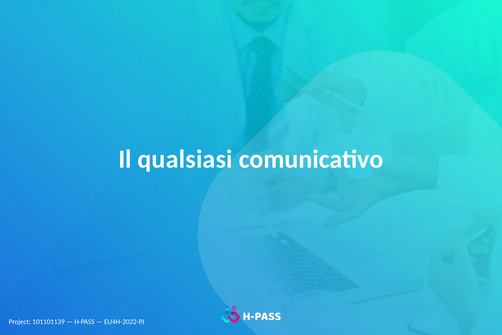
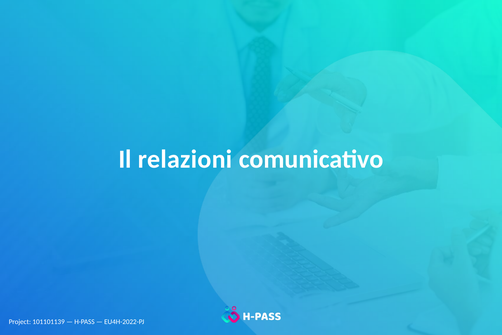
qualsiasi: qualsiasi -> relazioni
